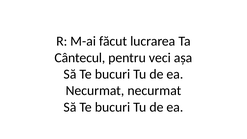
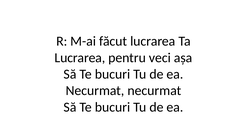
Cântecul at (80, 58): Cântecul -> Lucrarea
